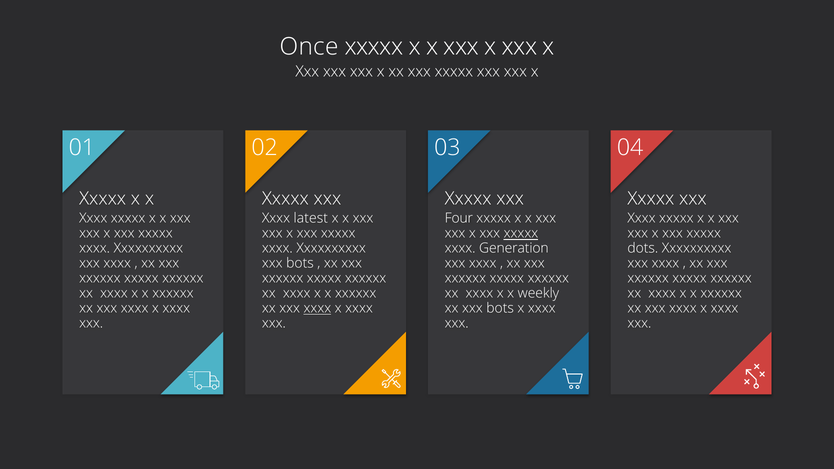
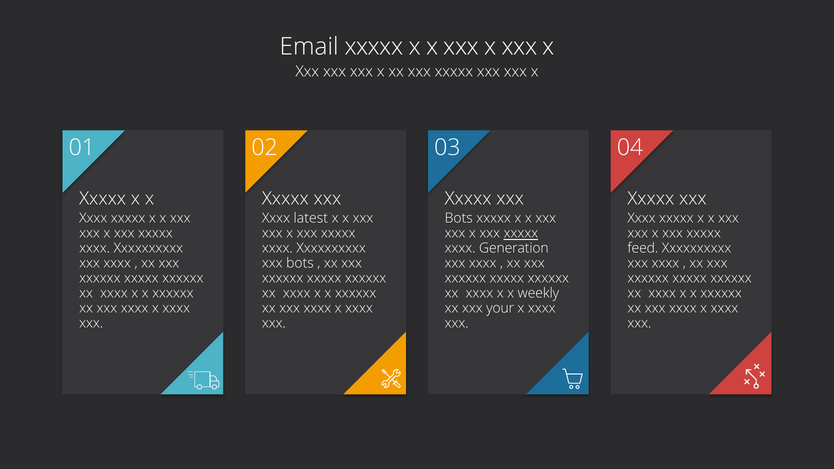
Once: Once -> Email
Four at (459, 218): Four -> Bots
dots: dots -> feed
xxxx at (317, 308) underline: present -> none
xx xxx bots: bots -> your
